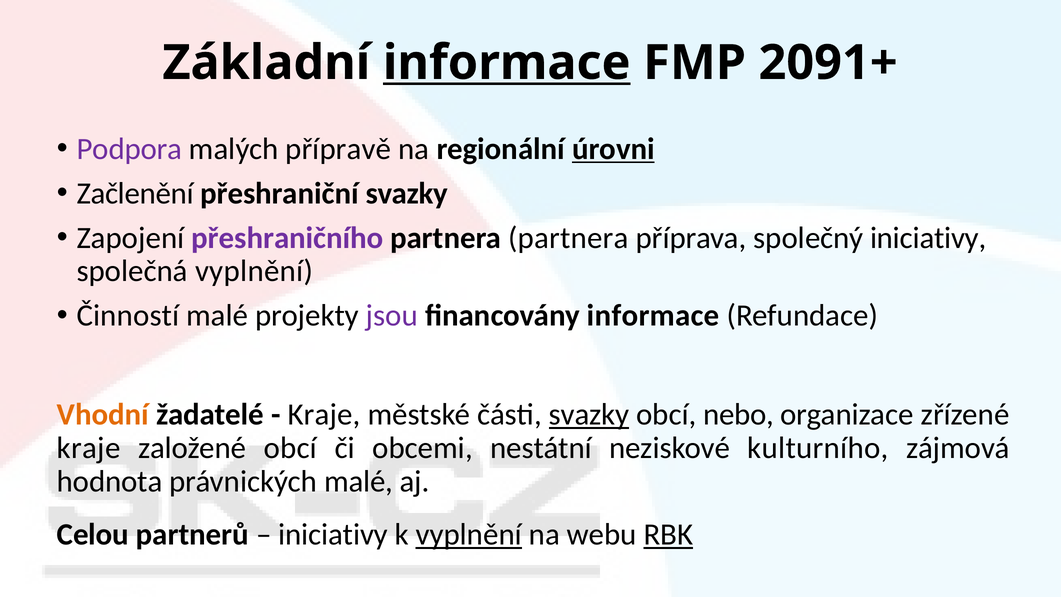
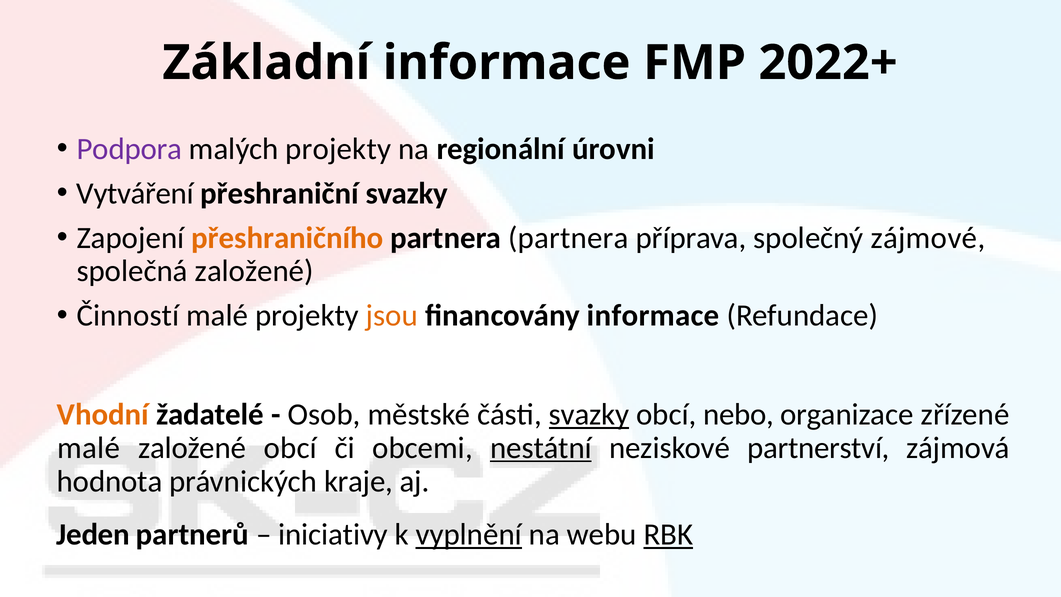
informace at (507, 63) underline: present -> none
2091+: 2091+ -> 2022+
malých přípravě: přípravě -> projekty
úrovni underline: present -> none
Začlenění: Začlenění -> Vytváření
přeshraničního colour: purple -> orange
společný iniciativy: iniciativy -> zájmové
společná vyplnění: vyplnění -> založené
jsou colour: purple -> orange
Kraje at (324, 414): Kraje -> Osob
kraje at (89, 448): kraje -> malé
nestátní underline: none -> present
kulturního: kulturního -> partnerství
právnických malé: malé -> kraje
Celou: Celou -> Jeden
